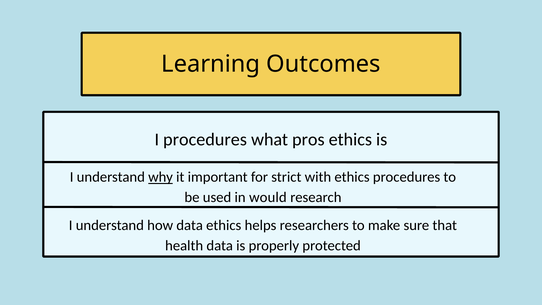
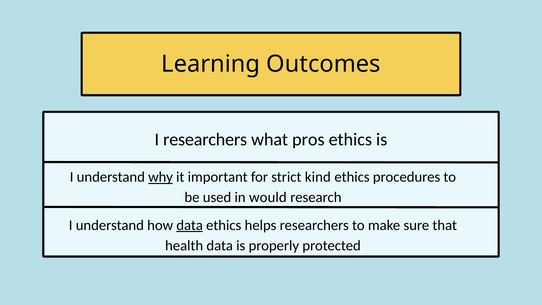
I procedures: procedures -> researchers
with: with -> kind
data at (190, 225) underline: none -> present
